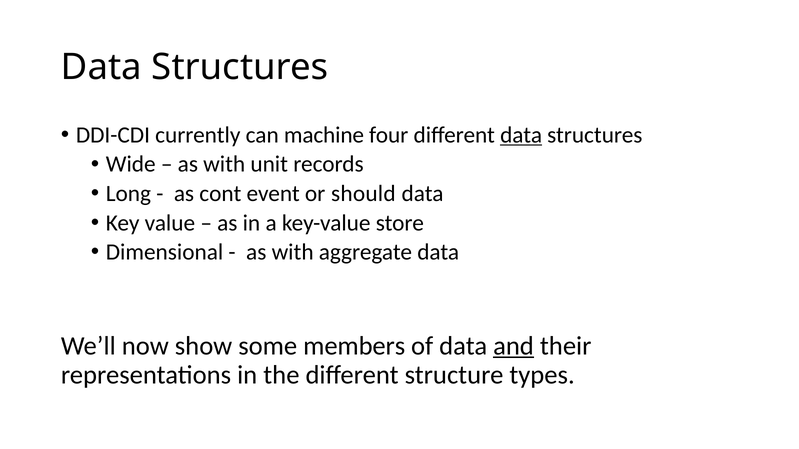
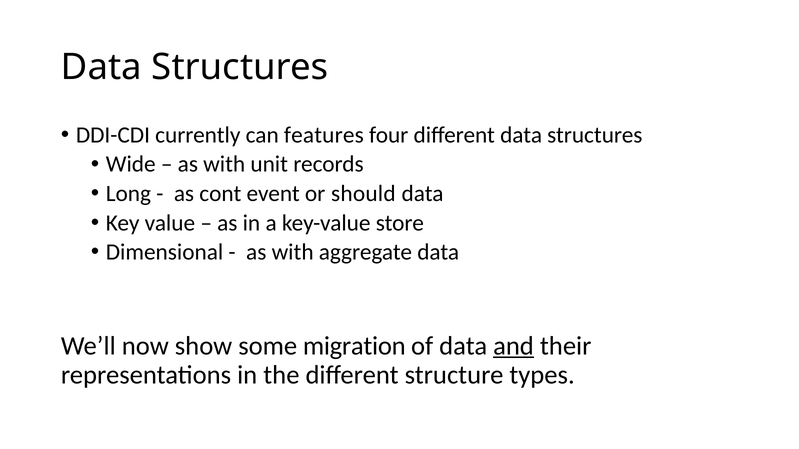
machine: machine -> features
data at (521, 135) underline: present -> none
members: members -> migration
